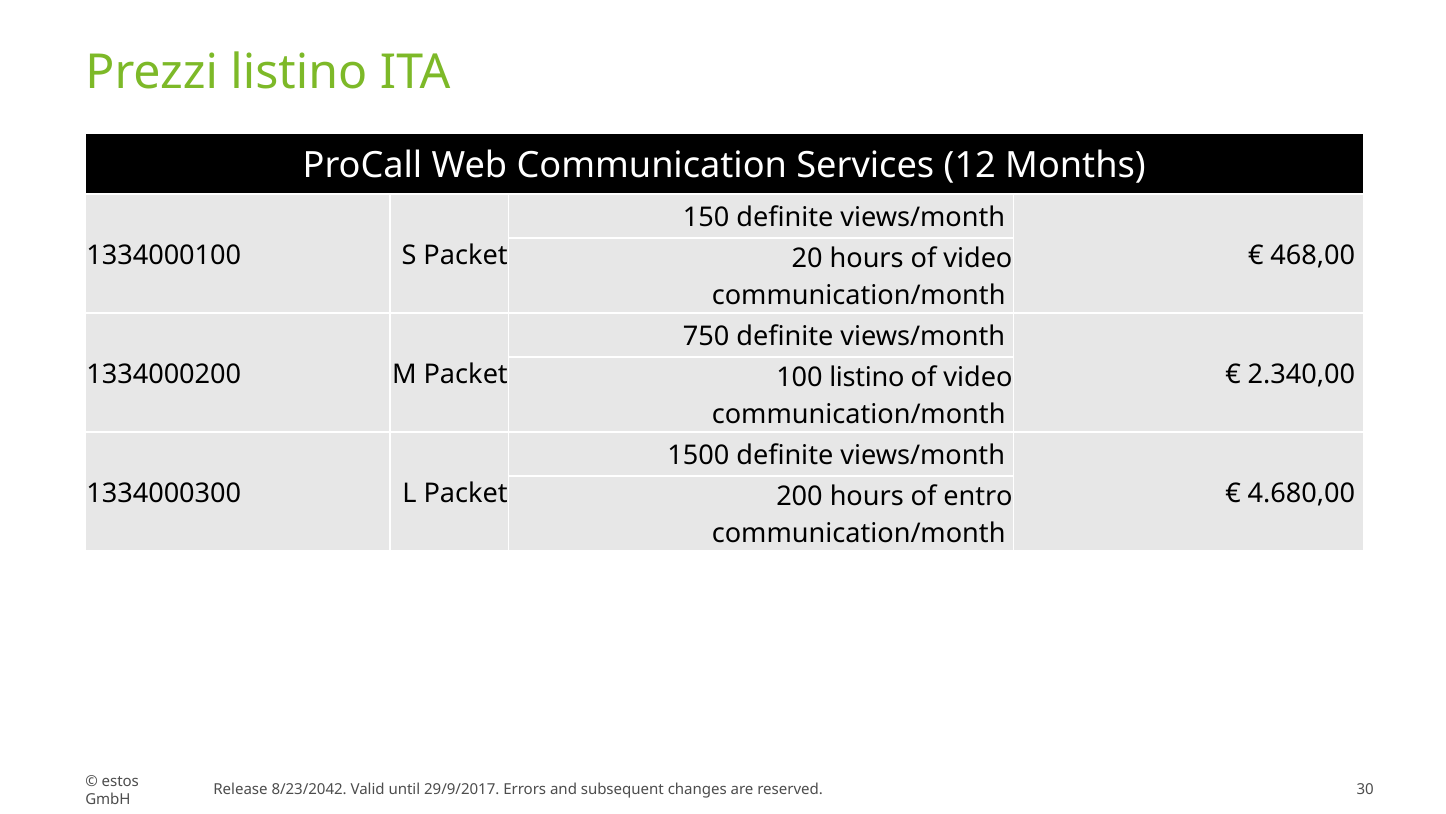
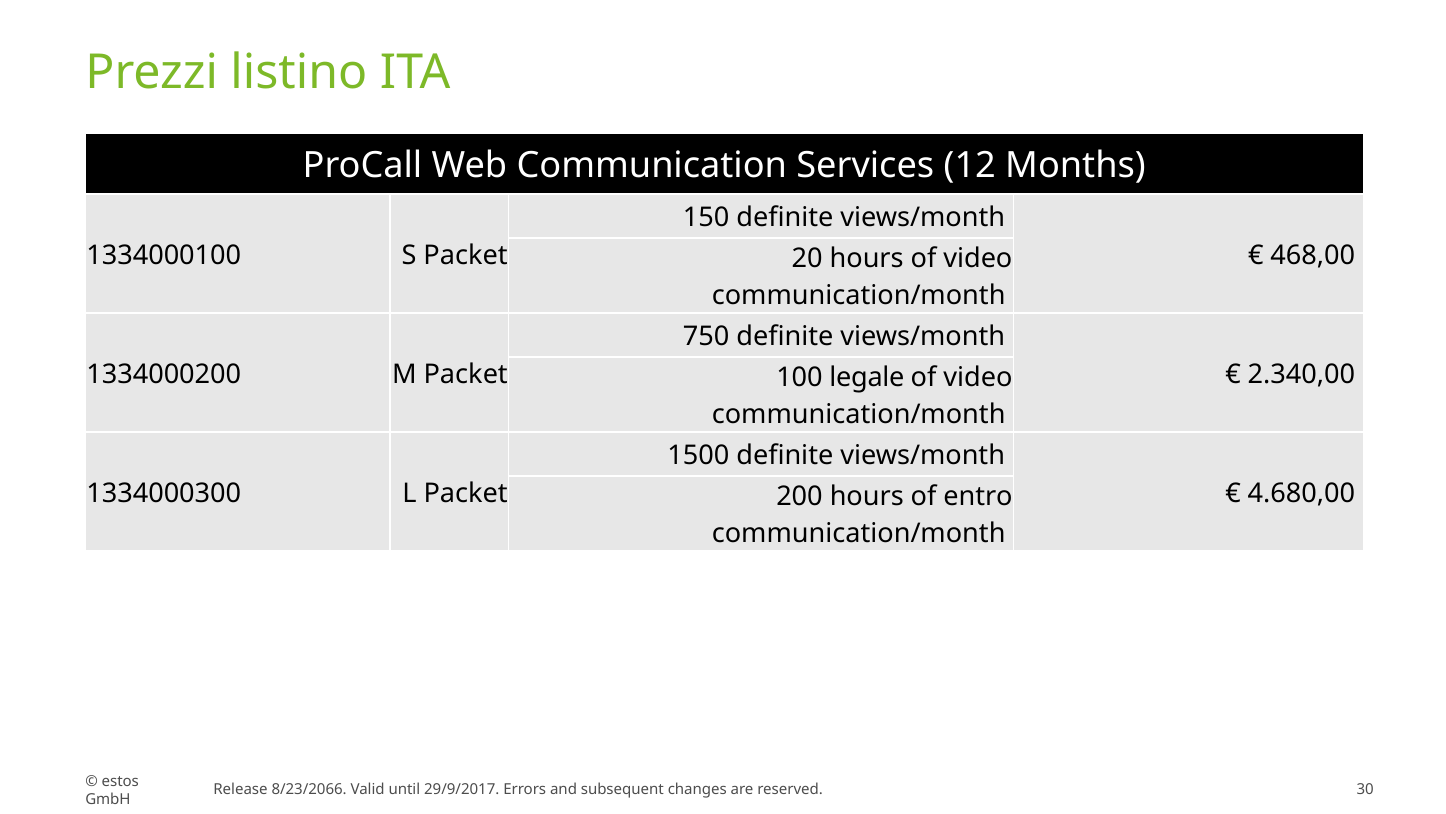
100 listino: listino -> legale
8/23/2042: 8/23/2042 -> 8/23/2066
